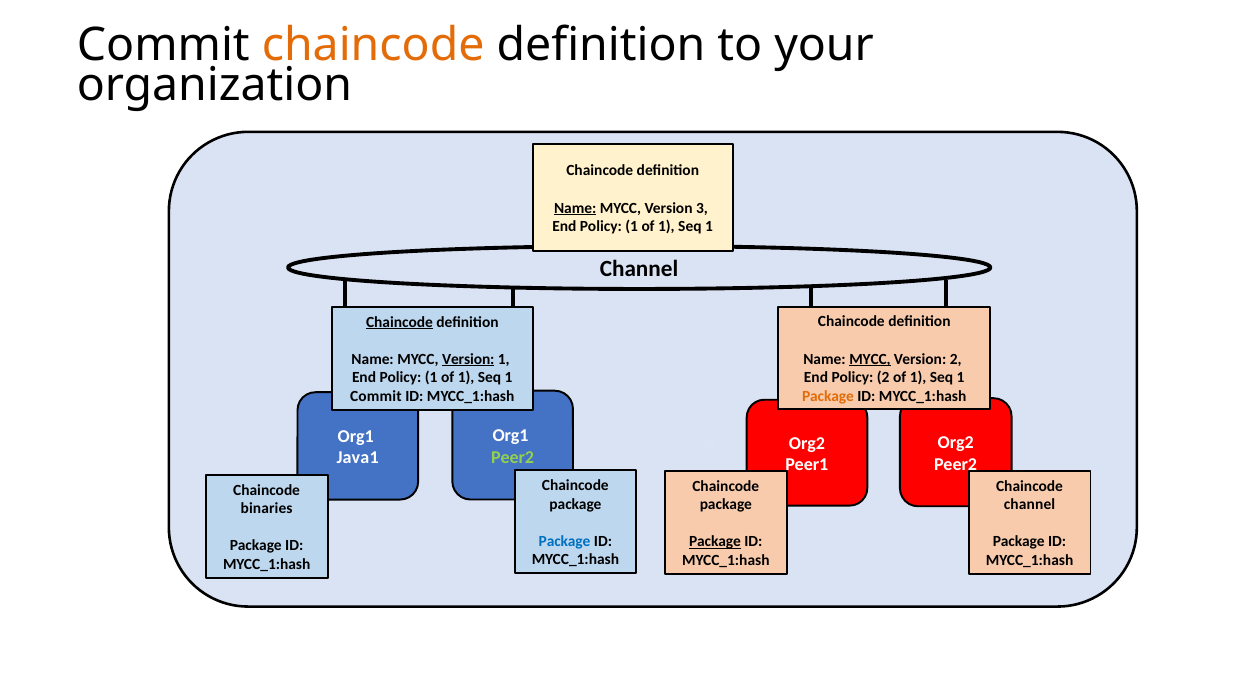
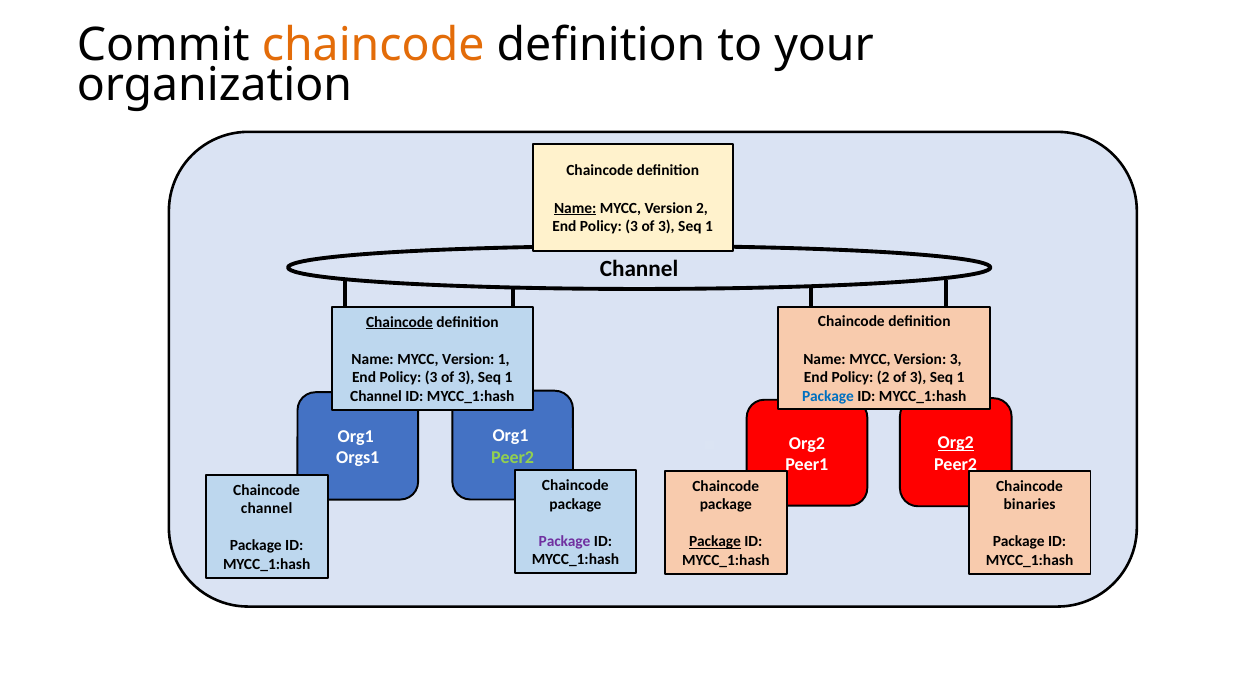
Version 3: 3 -> 2
1 at (632, 227): 1 -> 3
1 at (666, 227): 1 -> 3
MYCC at (870, 359) underline: present -> none
Version 2: 2 -> 3
Version at (468, 359) underline: present -> none
2 of 1: 1 -> 3
1 at (431, 378): 1 -> 3
1 at (466, 378): 1 -> 3
Package at (828, 396) colour: orange -> blue
Commit at (376, 397): Commit -> Channel
Org2 at (956, 443) underline: none -> present
Java1: Java1 -> Orgs1
channel at (1030, 505): channel -> binaries
binaries at (267, 509): binaries -> channel
Package at (565, 541) colour: blue -> purple
